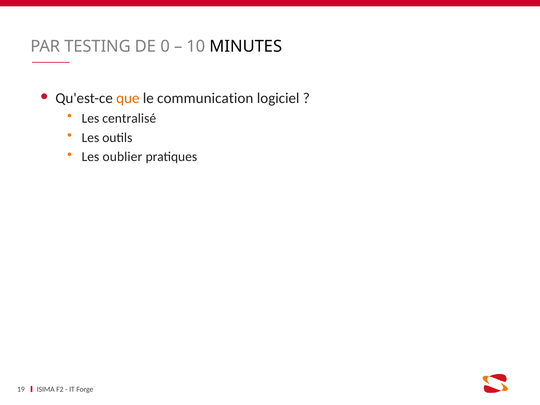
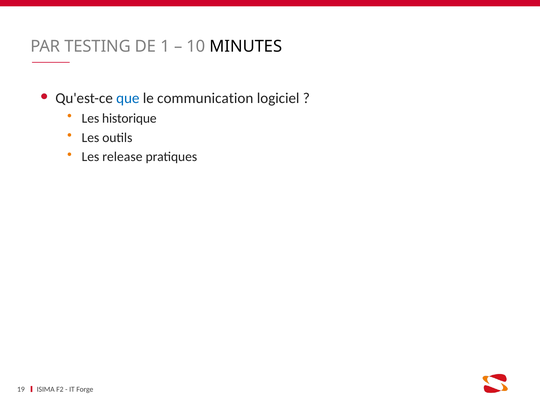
0: 0 -> 1
que colour: orange -> blue
centralisé: centralisé -> historique
oublier: oublier -> release
